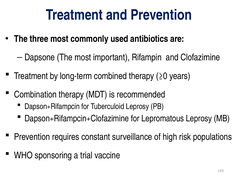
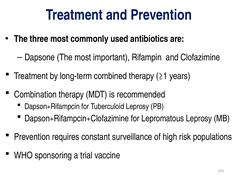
≥0: ≥0 -> ≥1
